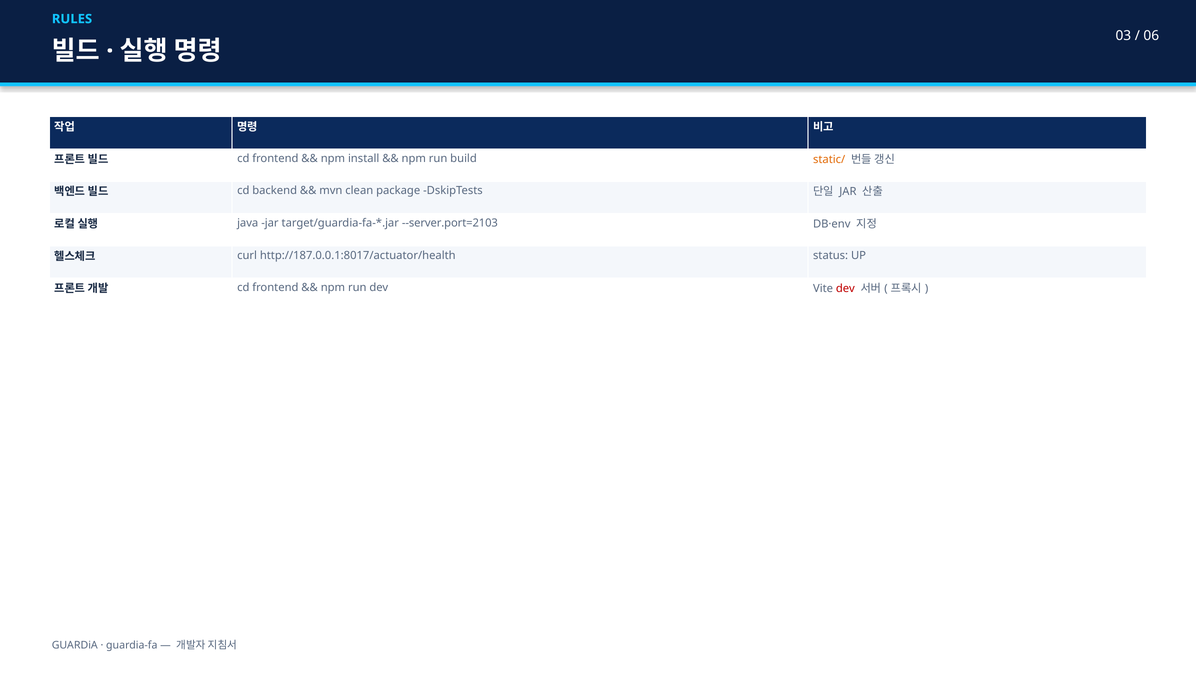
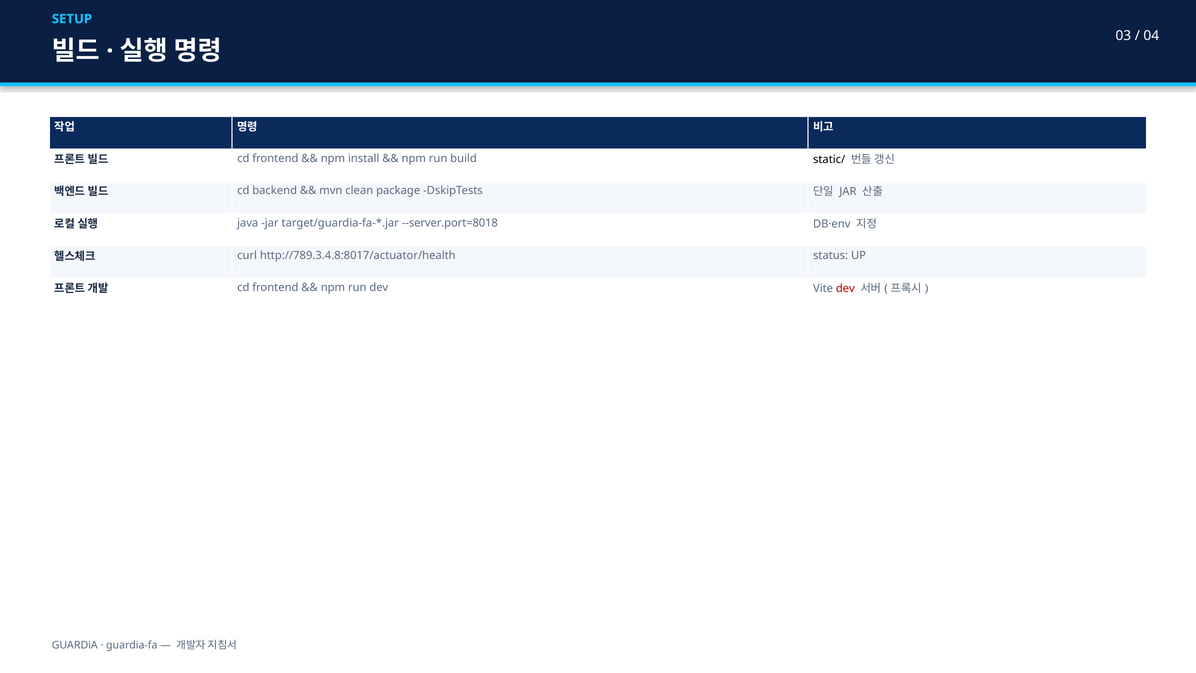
RULES: RULES -> SETUP
06: 06 -> 04
static/ colour: orange -> black
--server.port=2103: --server.port=2103 -> --server.port=8018
http://187.0.0.1:8017/actuator/health: http://187.0.0.1:8017/actuator/health -> http://789.3.4.8:8017/actuator/health
